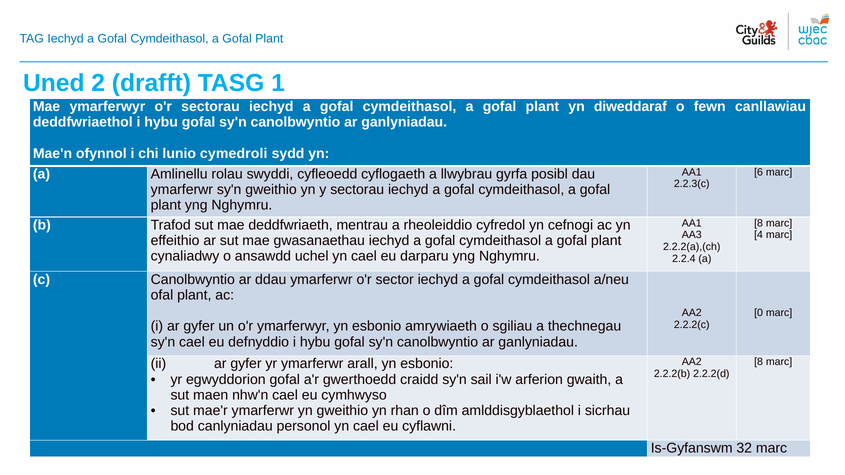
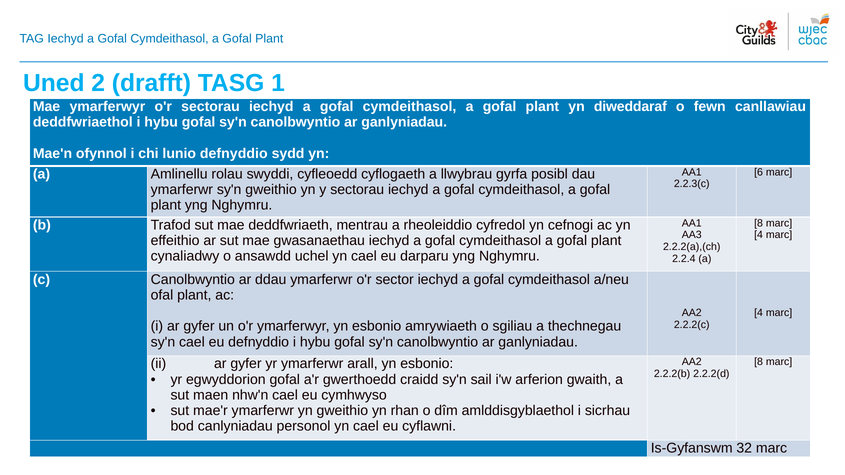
lunio cymedroli: cymedroli -> defnyddio
0 at (759, 313): 0 -> 4
